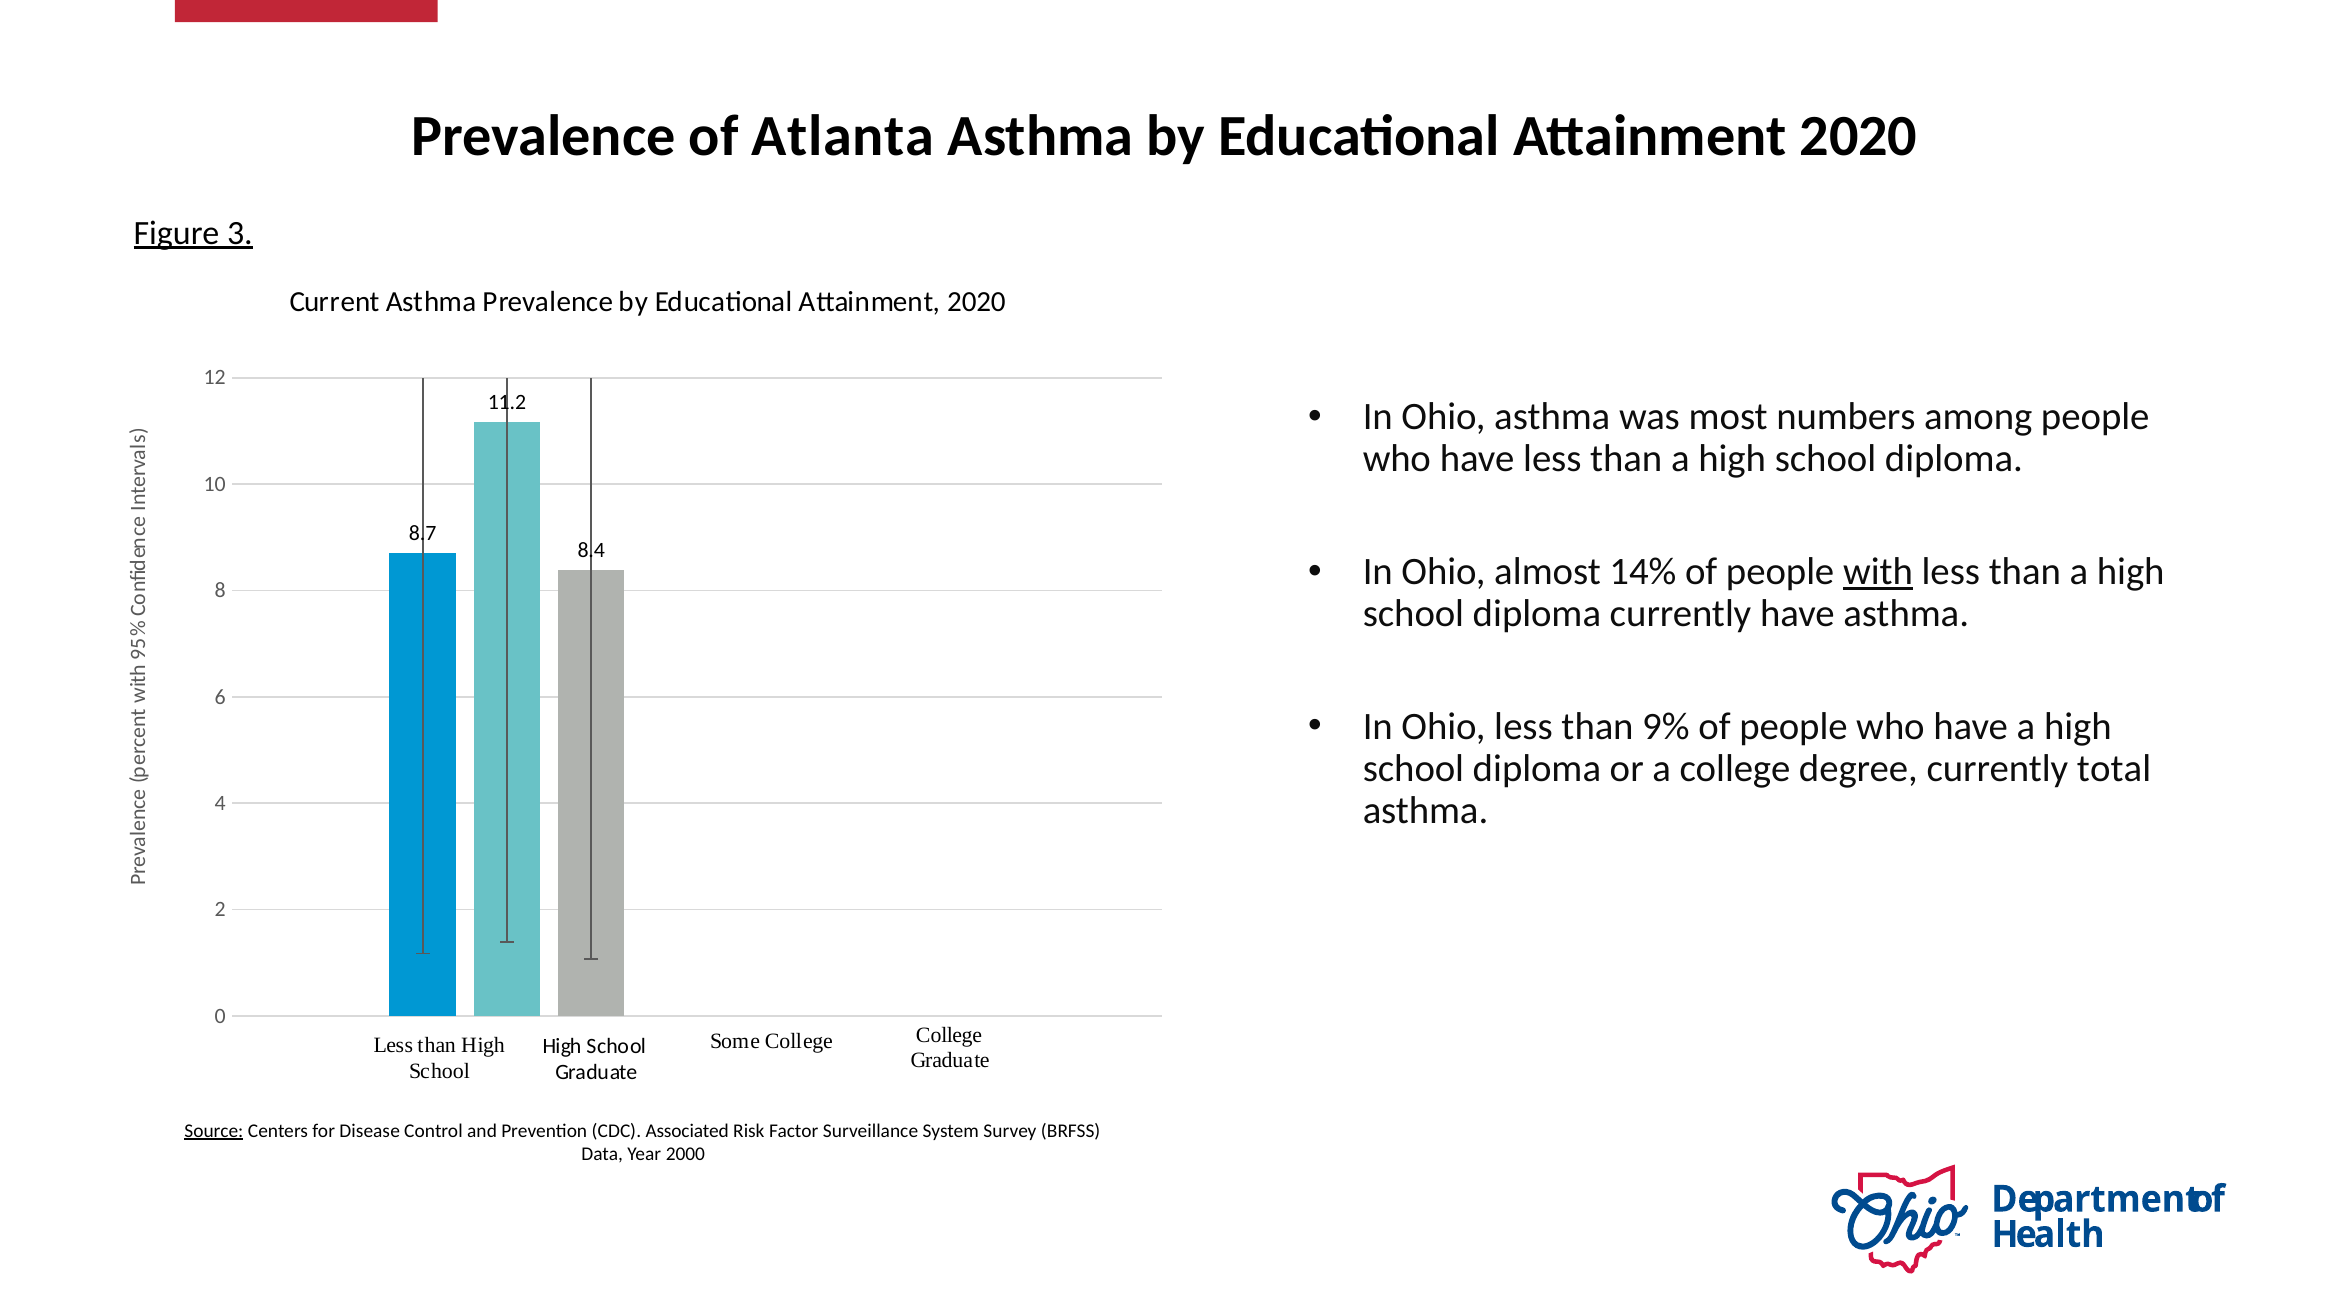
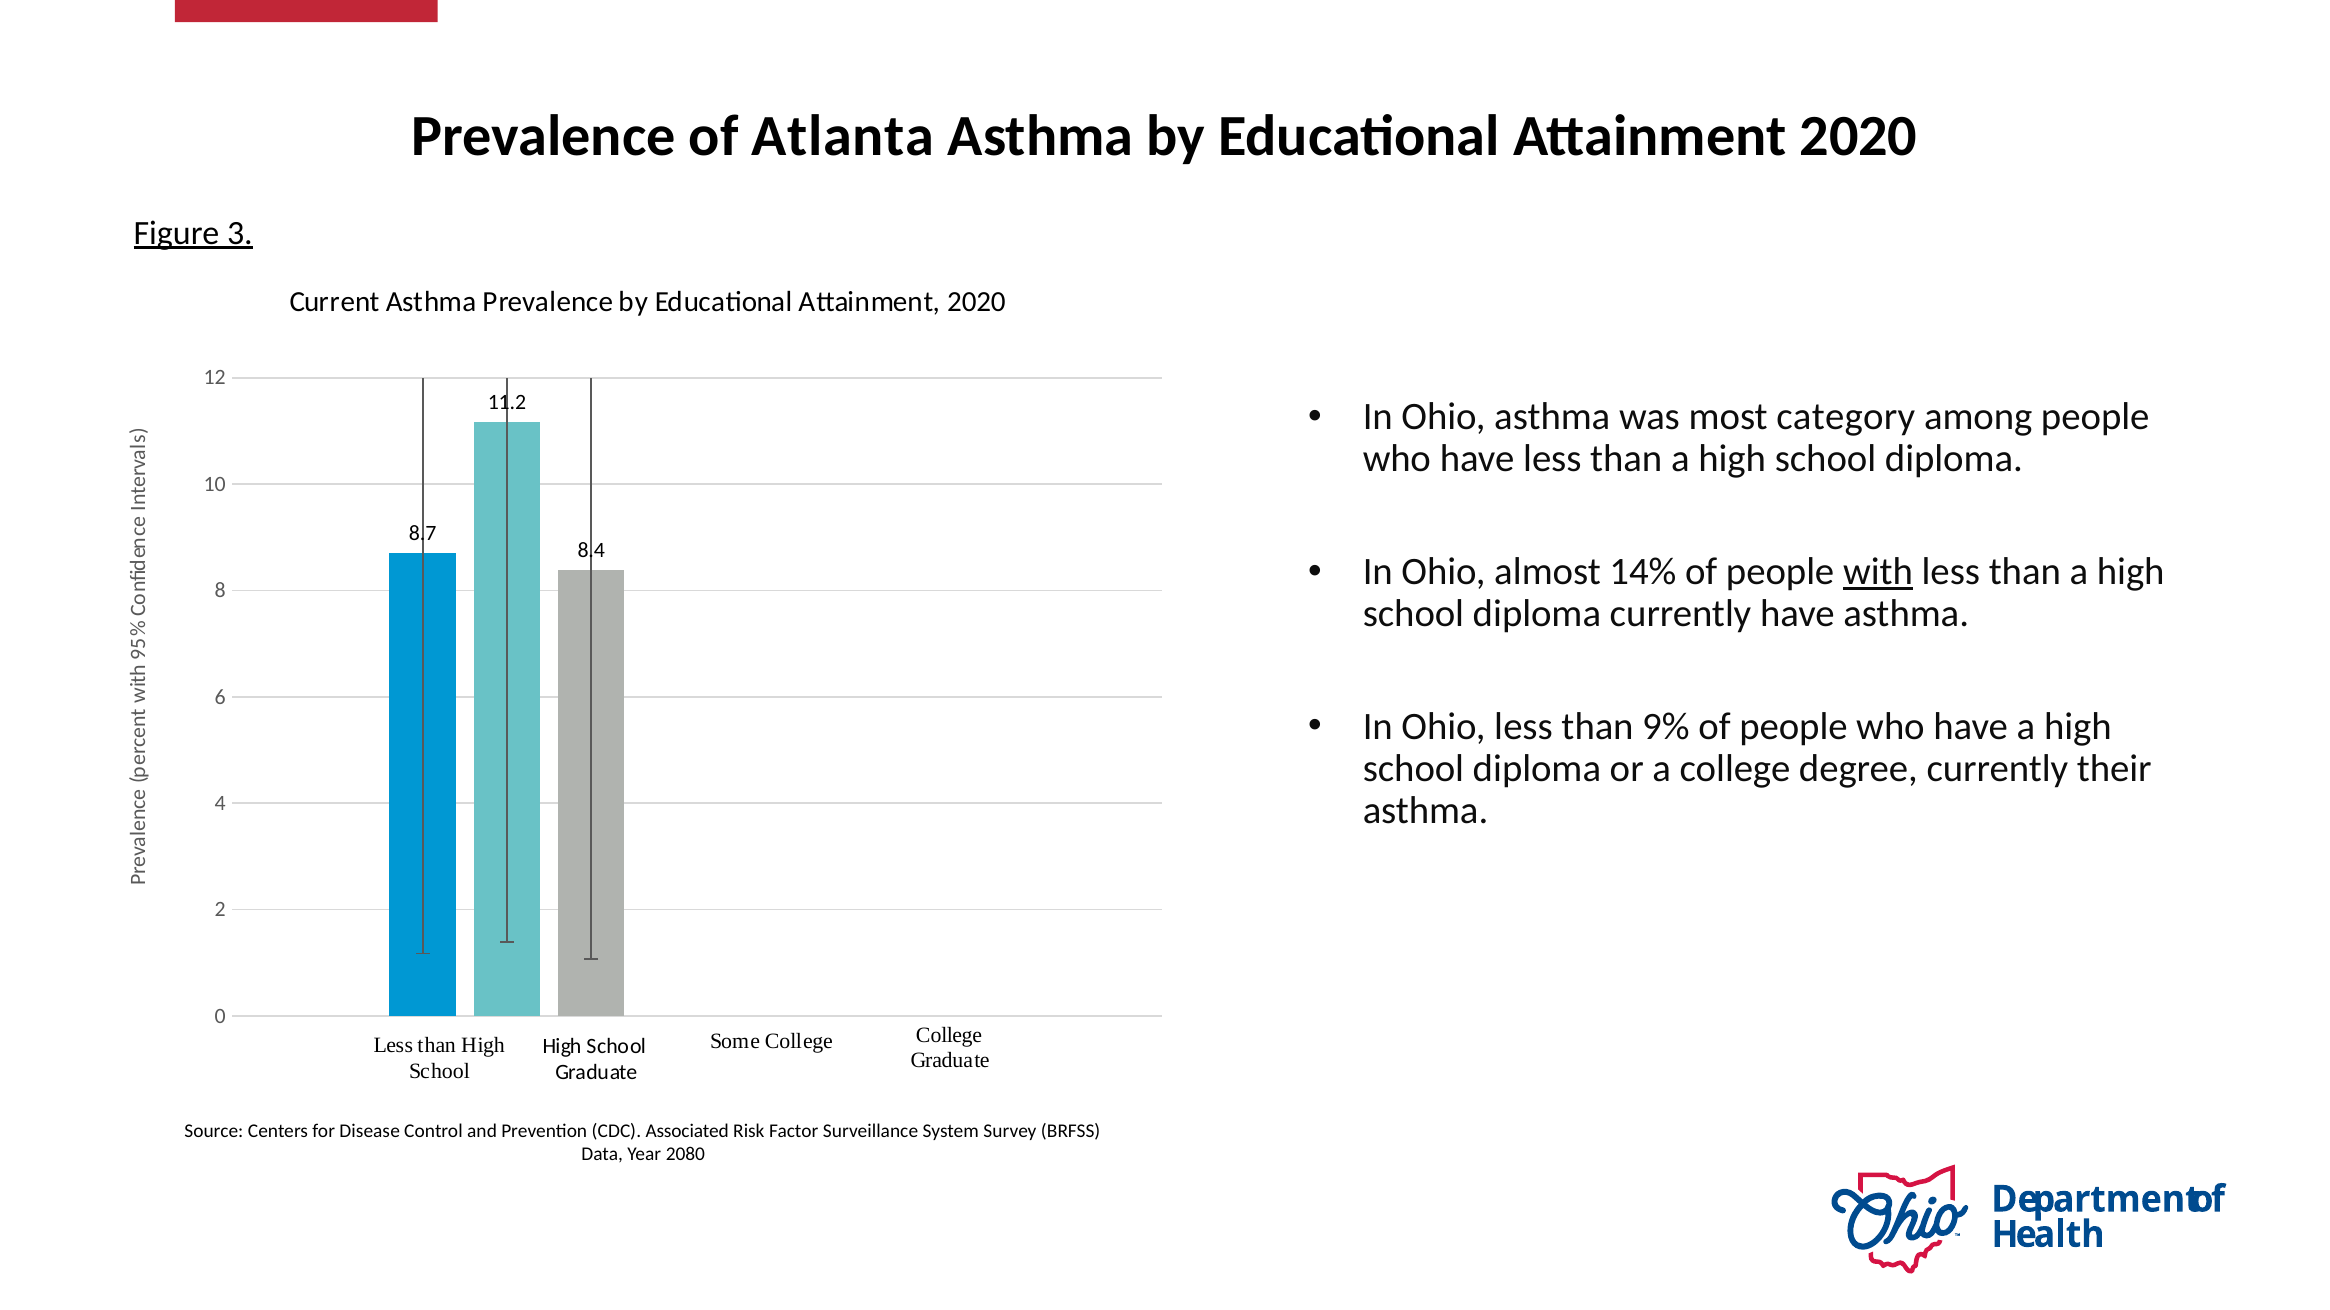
numbers: numbers -> category
total: total -> their
Source underline: present -> none
2000: 2000 -> 2080
